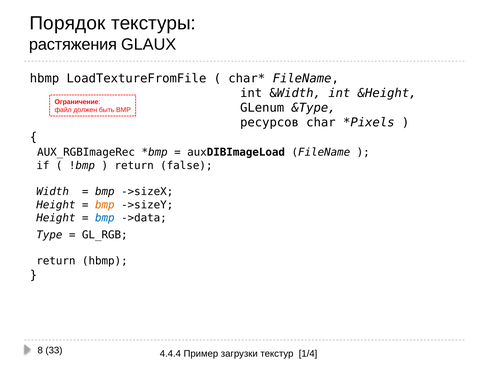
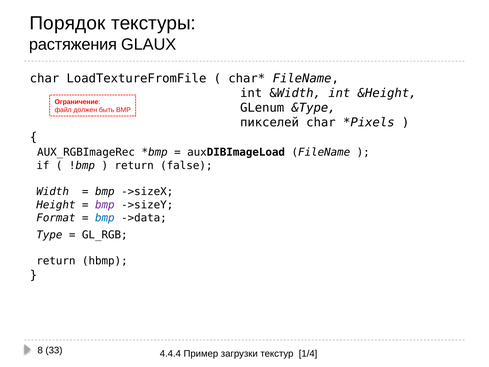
hbmp at (45, 78): hbmp -> char
ресурсов: ресурсов -> пикселей
bmp at (105, 205) colour: orange -> purple
Height at (56, 218): Height -> Format
